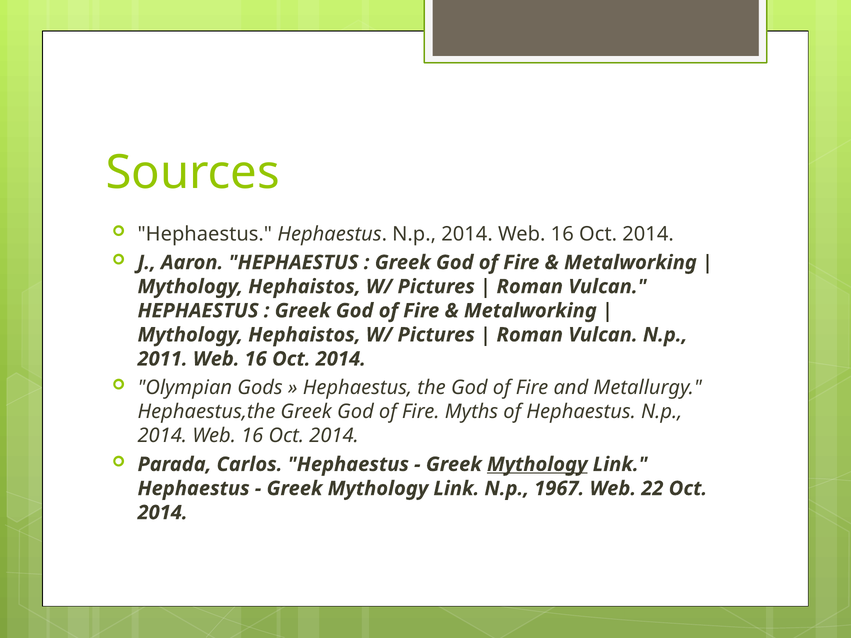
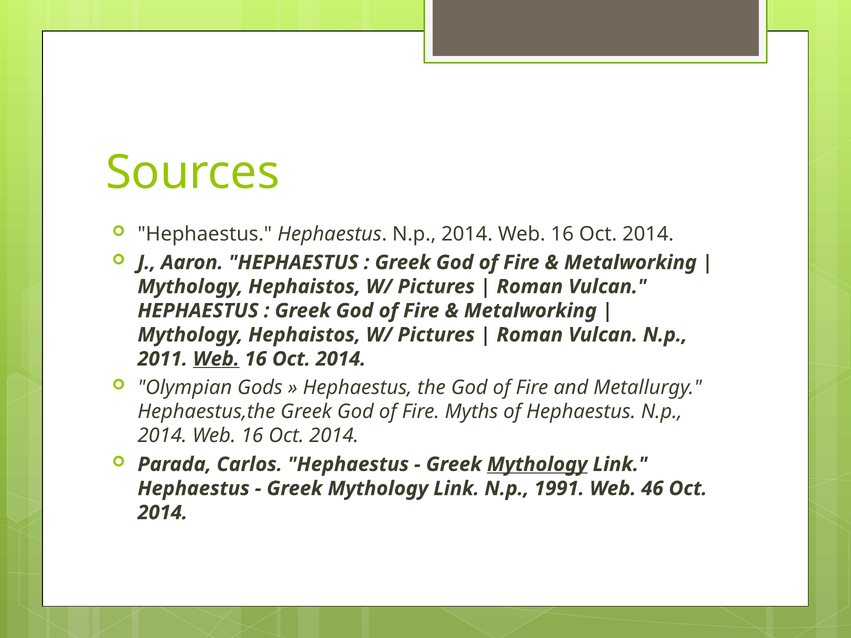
Web at (216, 359) underline: none -> present
1967: 1967 -> 1991
22: 22 -> 46
